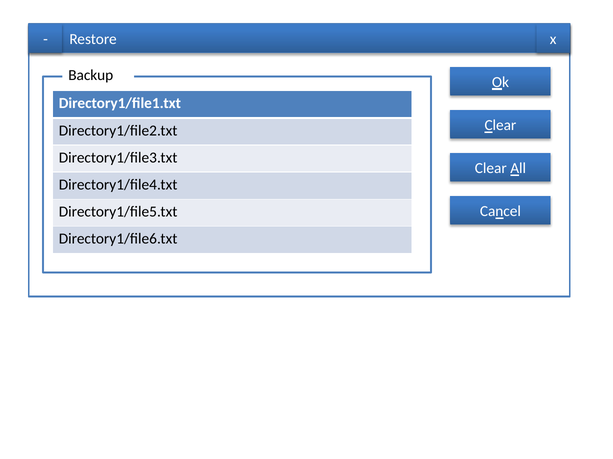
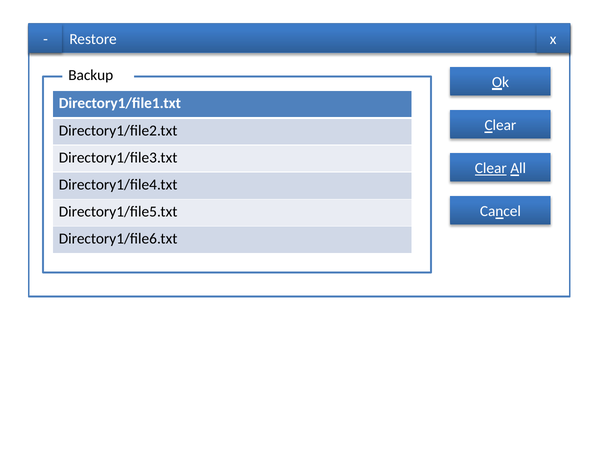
Clear at (491, 169) underline: none -> present
